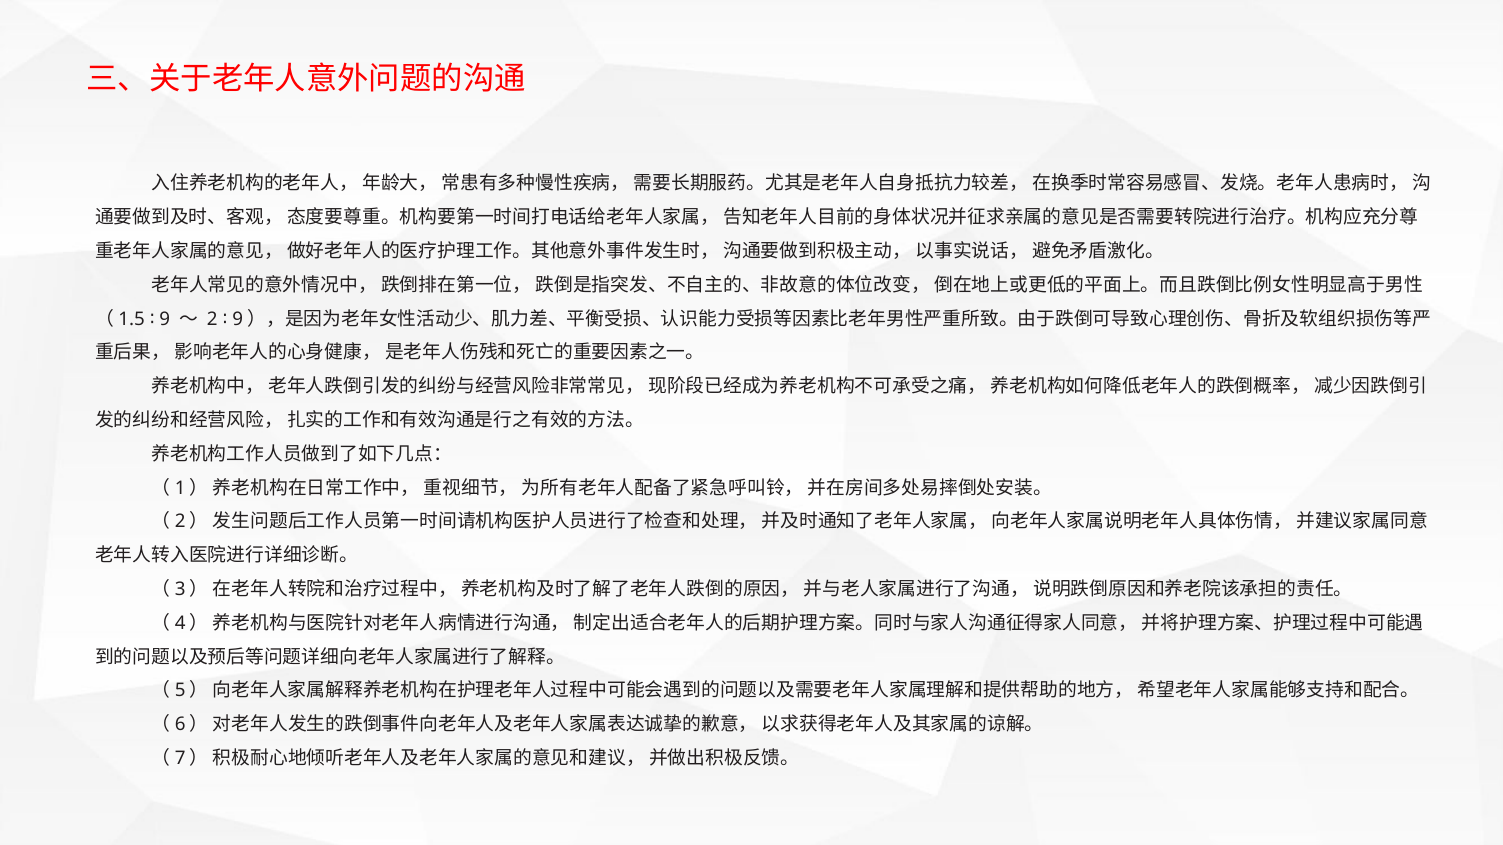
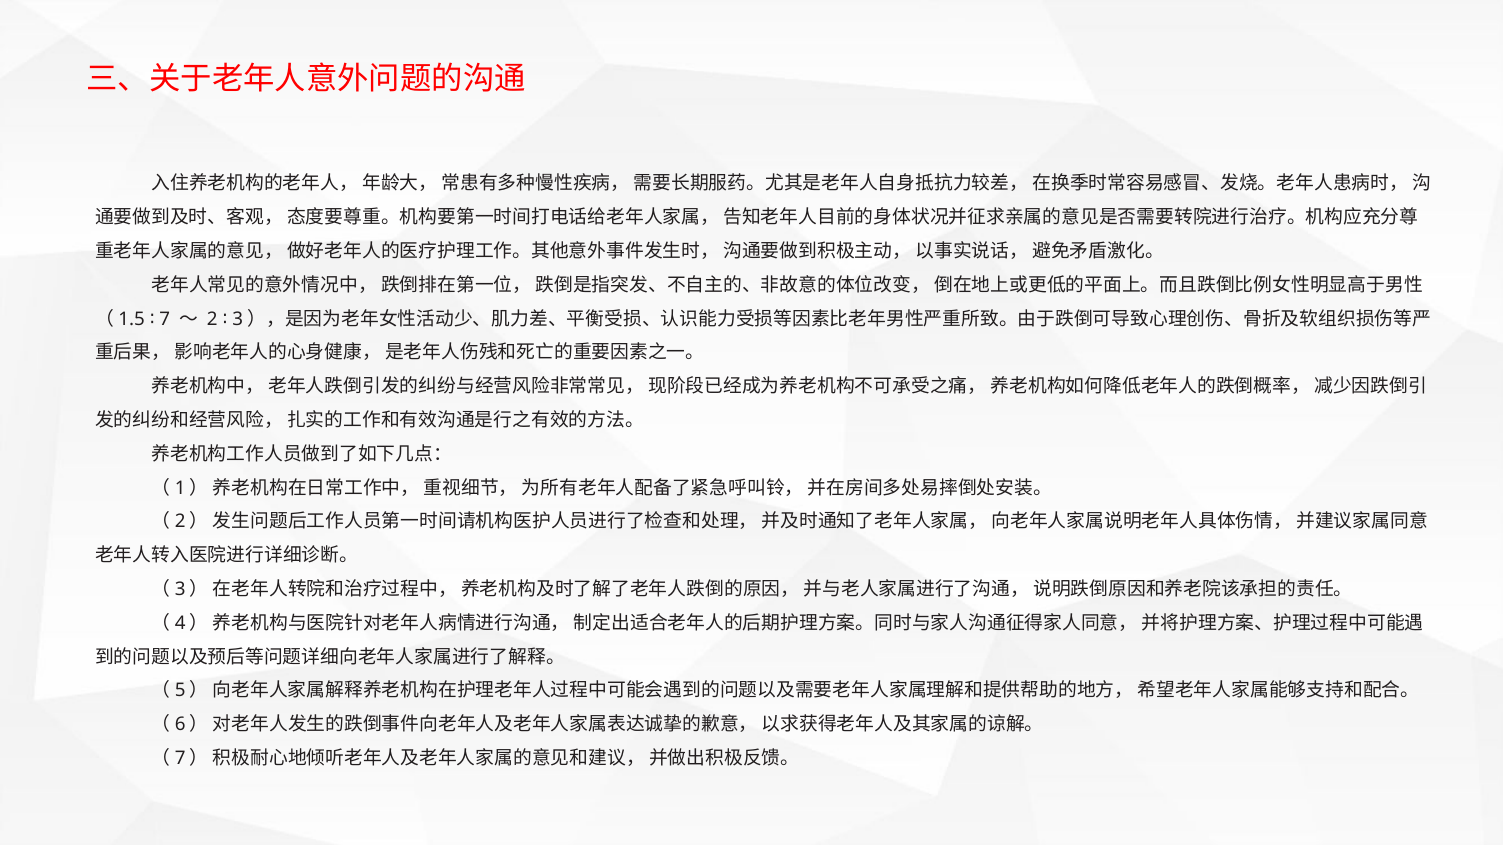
2 9: 9 -> 3
9 at (165, 319): 9 -> 7
